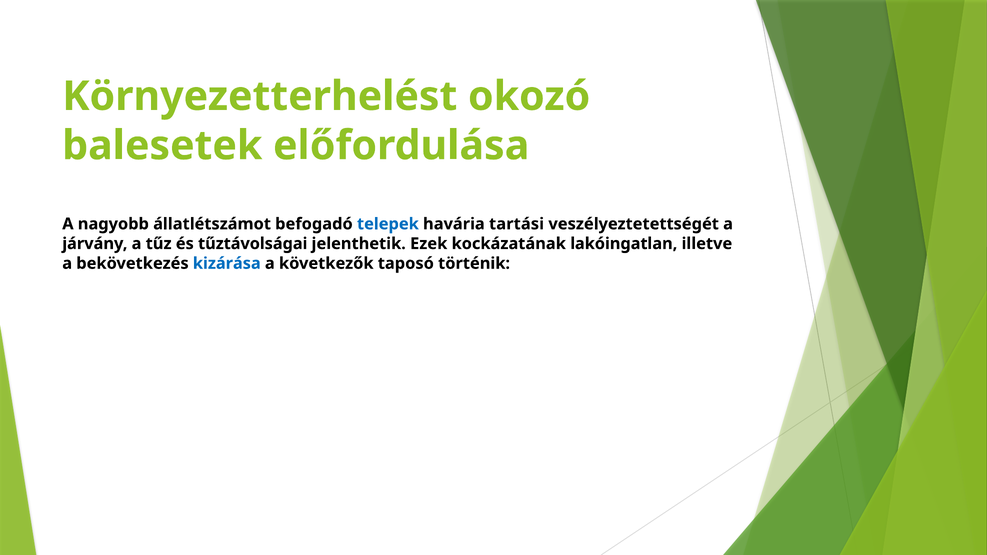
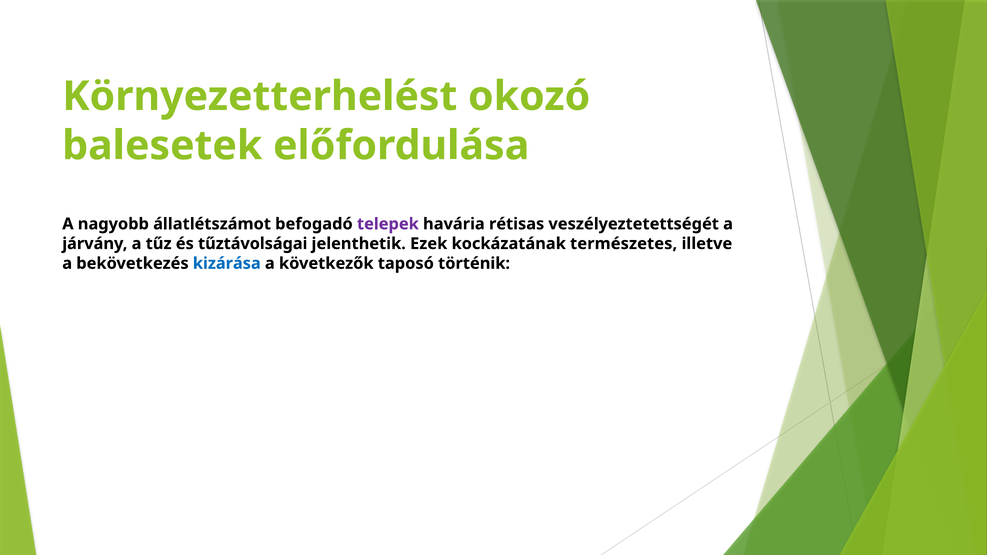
telepek colour: blue -> purple
tartási: tartási -> rétisas
lakóingatlan: lakóingatlan -> természetes
